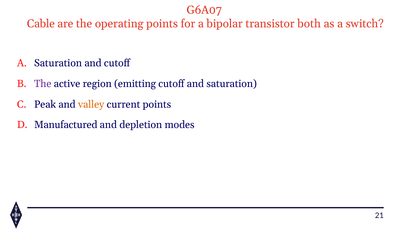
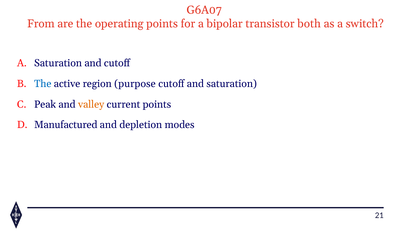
Cable: Cable -> From
The at (43, 84) colour: purple -> blue
emitting: emitting -> purpose
